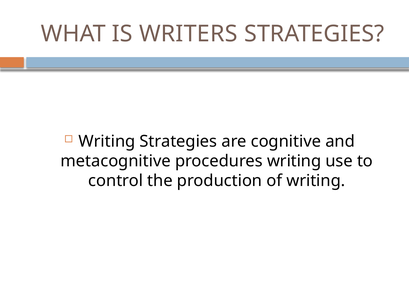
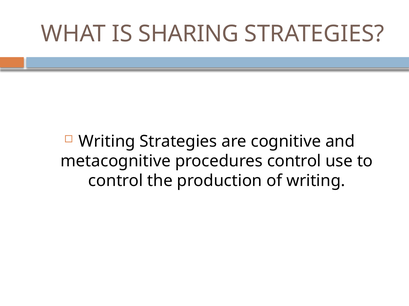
WRITERS: WRITERS -> SHARING
procedures writing: writing -> control
